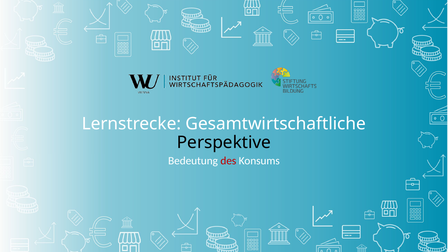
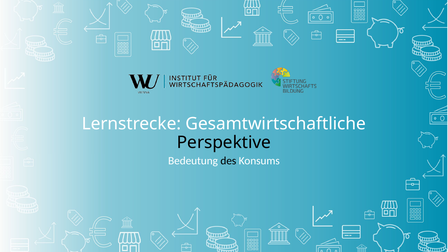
des colour: red -> black
